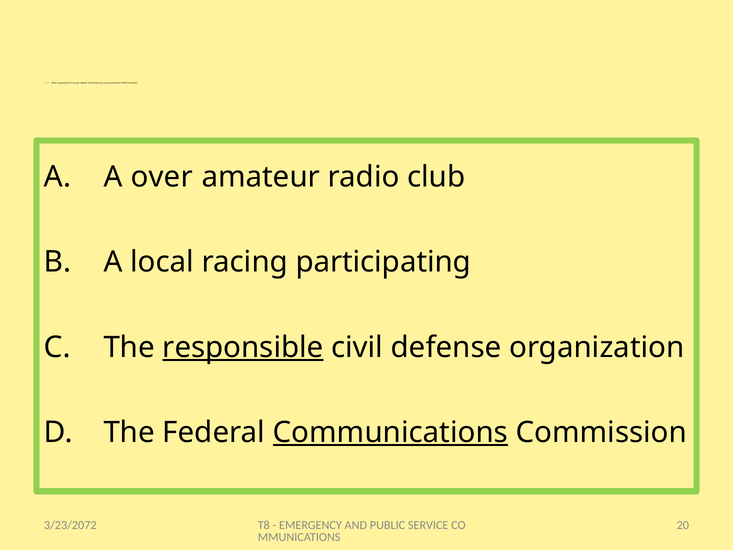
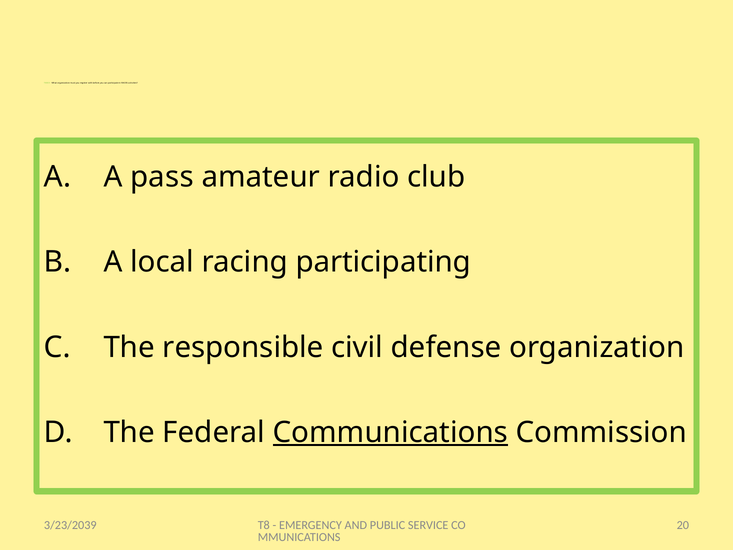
over: over -> pass
responsible underline: present -> none
3/23/2072: 3/23/2072 -> 3/23/2039
